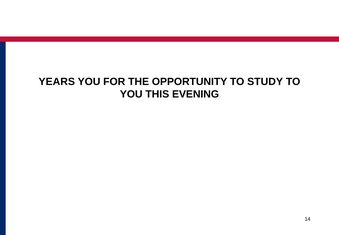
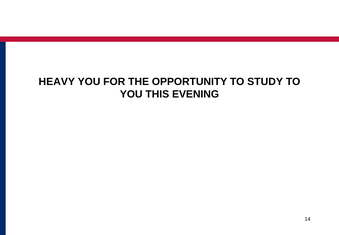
YEARS: YEARS -> HEAVY
